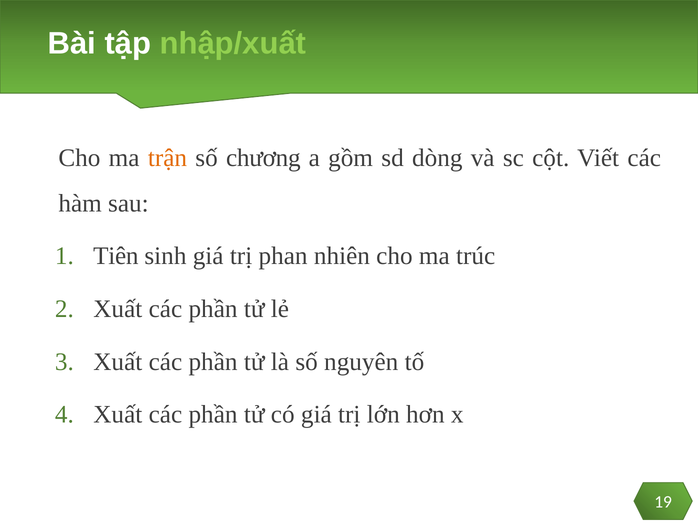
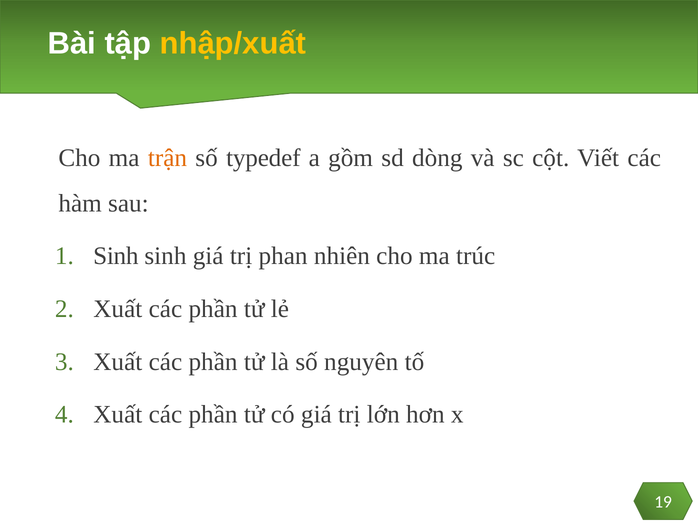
nhập/xuất colour: light green -> yellow
chương: chương -> typedef
Tiên at (116, 256): Tiên -> Sinh
